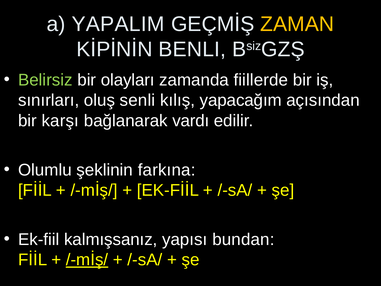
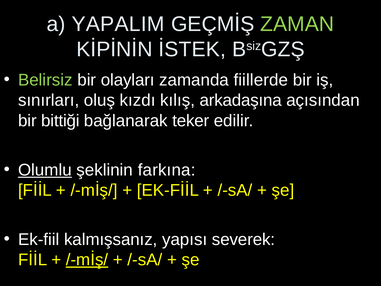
ZAMAN colour: yellow -> light green
BENLI: BENLI -> İSTEK
senli: senli -> kızdı
yapacağım: yapacağım -> arkadaşına
karşı: karşı -> bittiği
vardı: vardı -> teker
Olumlu underline: none -> present
bundan: bundan -> severek
